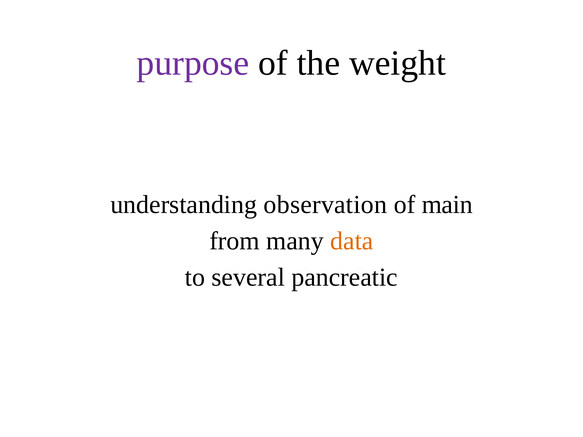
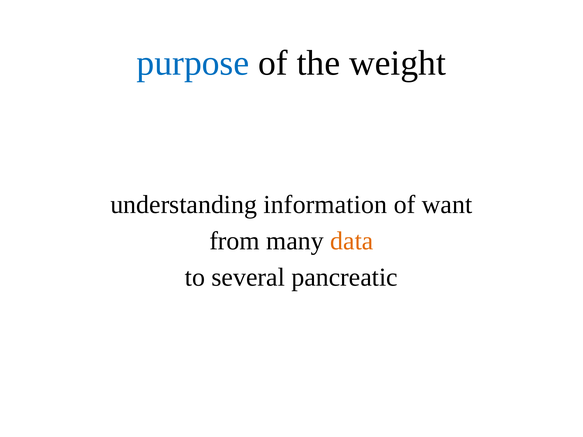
purpose colour: purple -> blue
observation: observation -> information
main: main -> want
